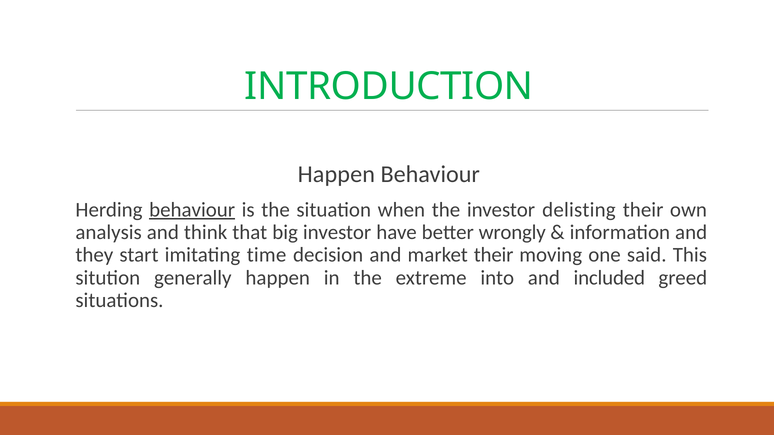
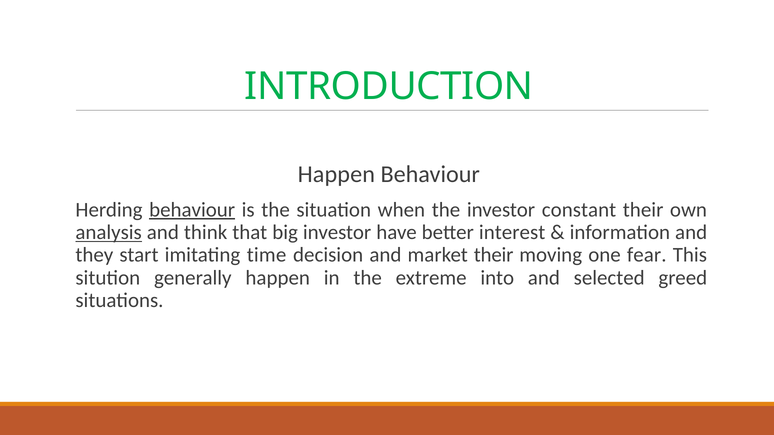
delisting: delisting -> constant
analysis underline: none -> present
wrongly: wrongly -> interest
said: said -> fear
included: included -> selected
